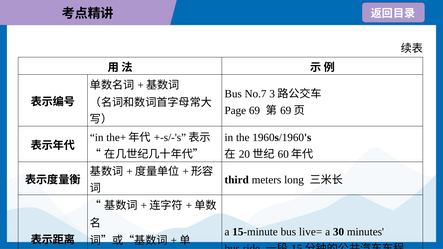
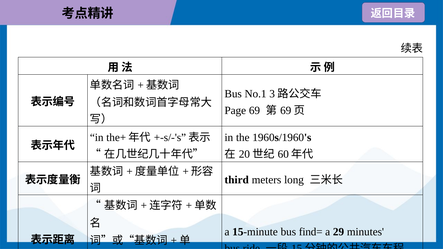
No.7: No.7 -> No.1
live=: live= -> find=
30: 30 -> 29
